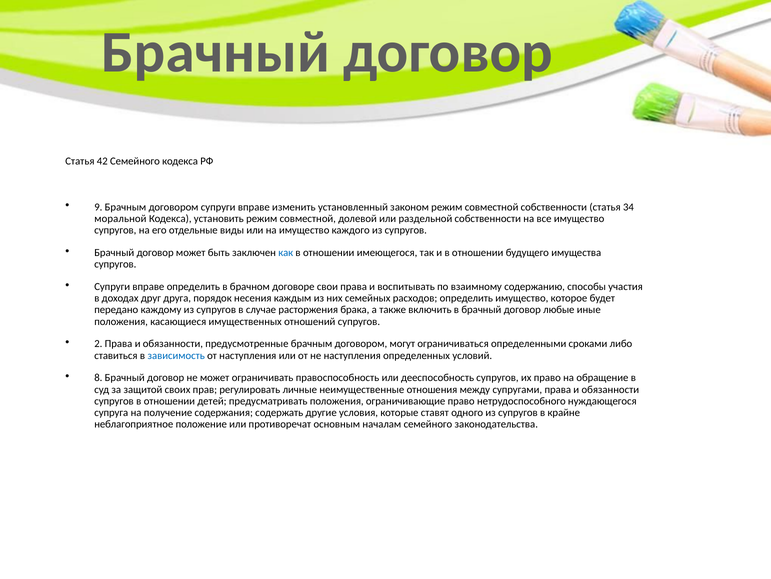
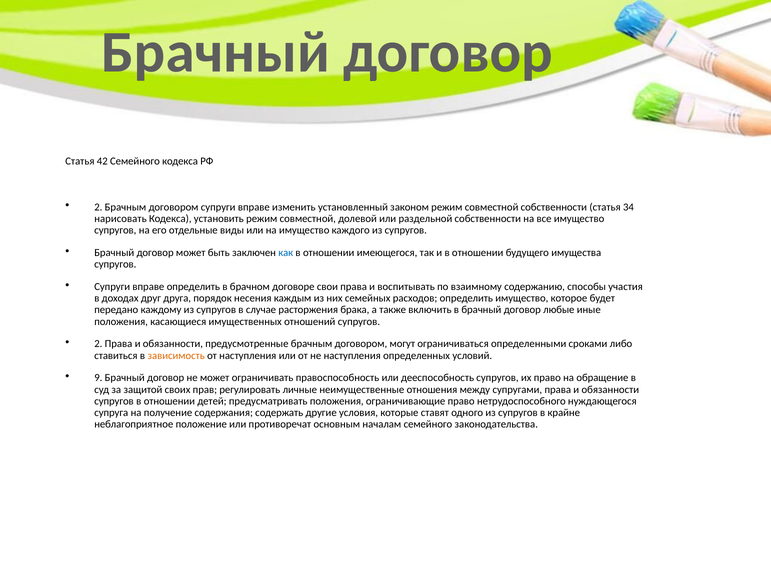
9 at (98, 207): 9 -> 2
моральной: моральной -> нарисовать
зависимость colour: blue -> orange
8: 8 -> 9
